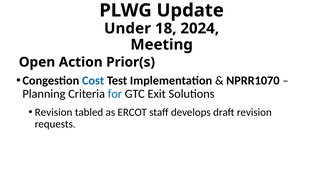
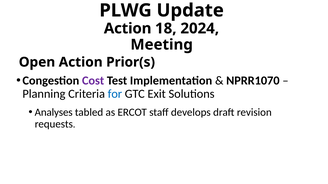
Under at (128, 29): Under -> Action
Cost colour: blue -> purple
Revision at (54, 113): Revision -> Analyses
